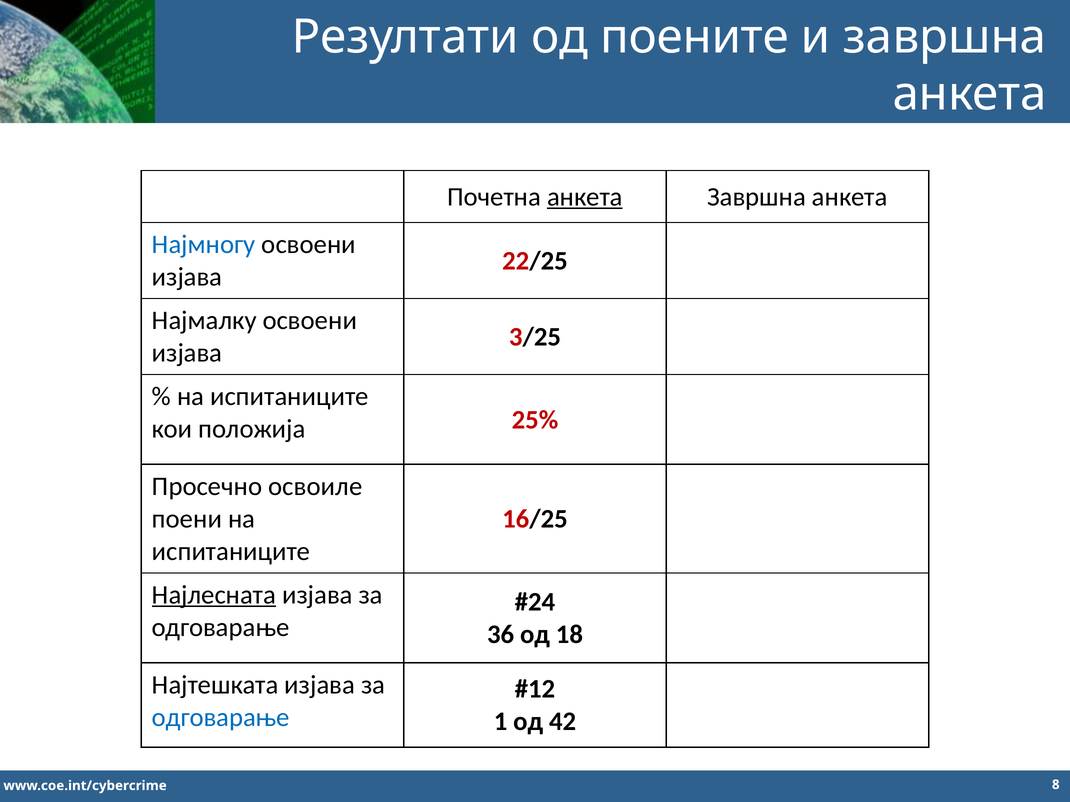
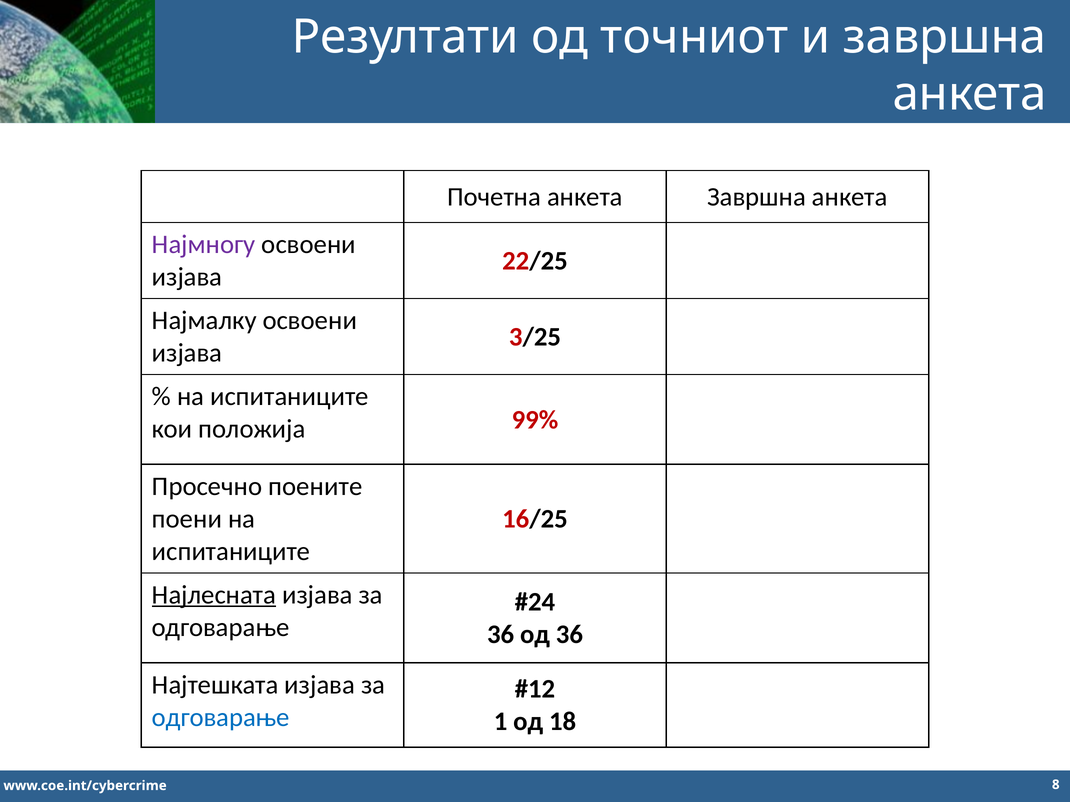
поените: поените -> точниот
анкета at (585, 197) underline: present -> none
Најмногу colour: blue -> purple
25%: 25% -> 99%
освоиле: освоиле -> поените
од 18: 18 -> 36
42: 42 -> 18
